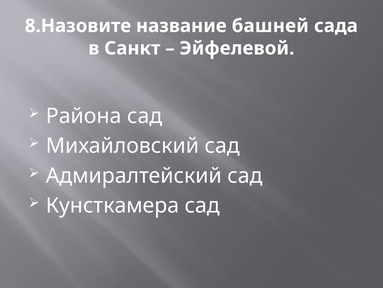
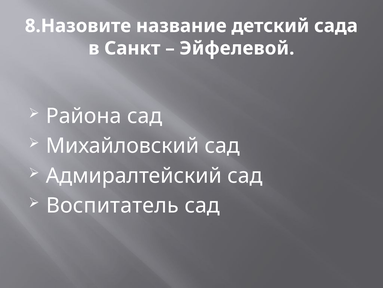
башней: башней -> детский
Кунсткамера: Кунсткамера -> Воспитатель
